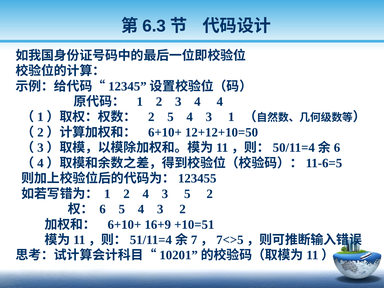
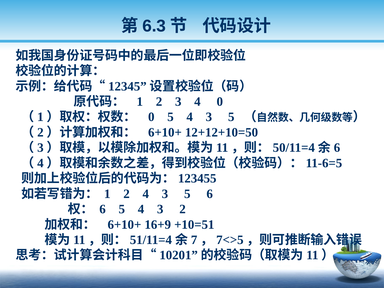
4 4: 4 -> 0
2 at (151, 117): 2 -> 0
5 4 3 1: 1 -> 5
5 2: 2 -> 6
